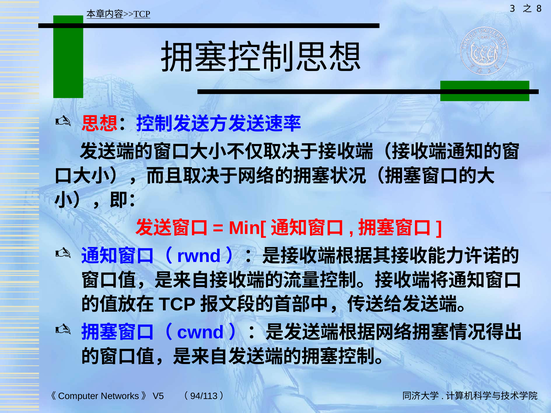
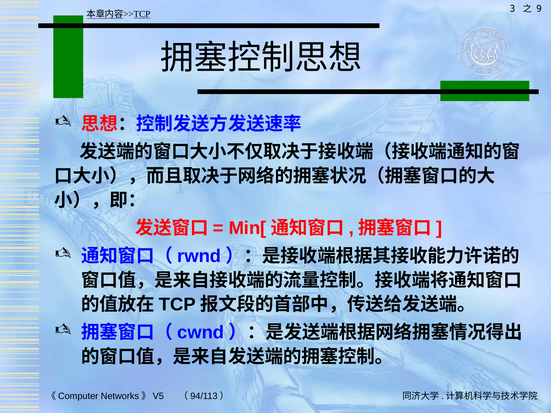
8: 8 -> 9
